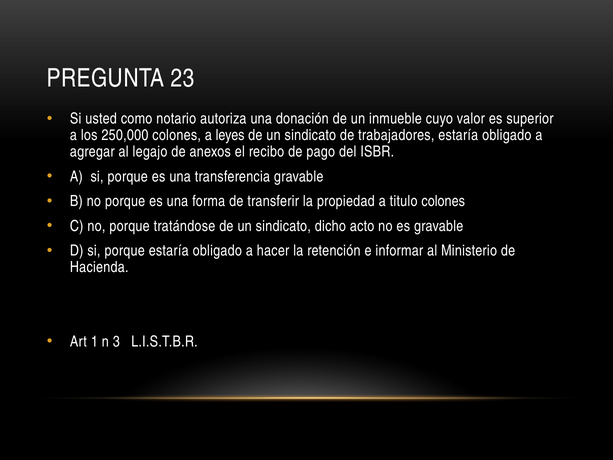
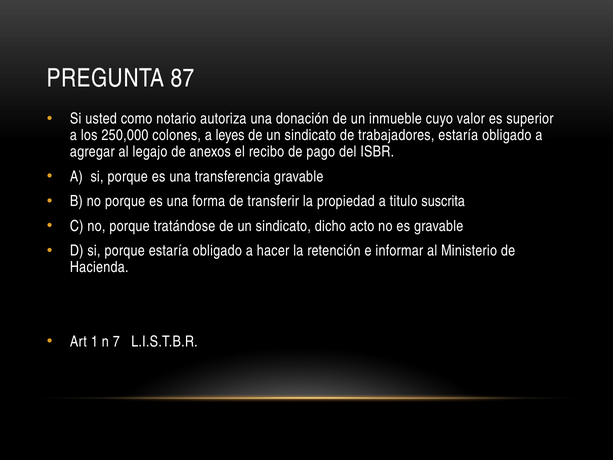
23: 23 -> 87
titulo colones: colones -> suscrita
3: 3 -> 7
